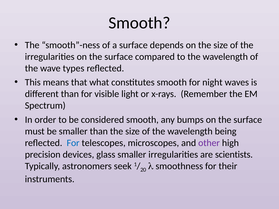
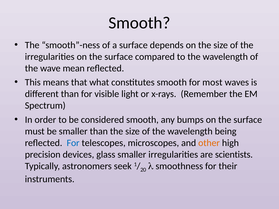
types: types -> mean
night: night -> most
other colour: purple -> orange
